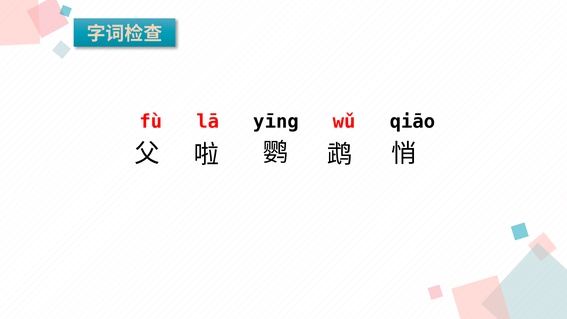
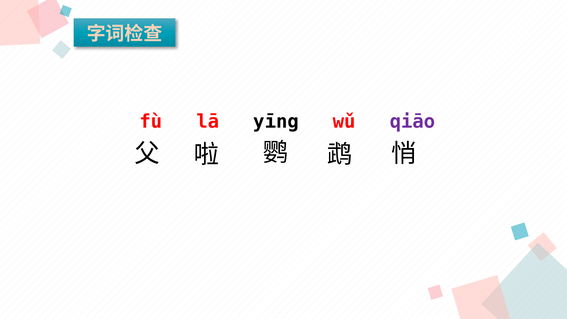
qiāo colour: black -> purple
